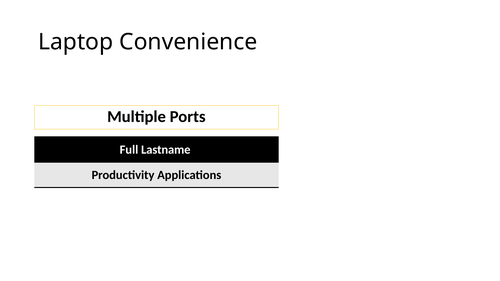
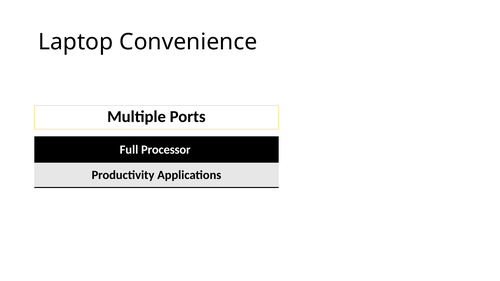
Lastname: Lastname -> Processor
